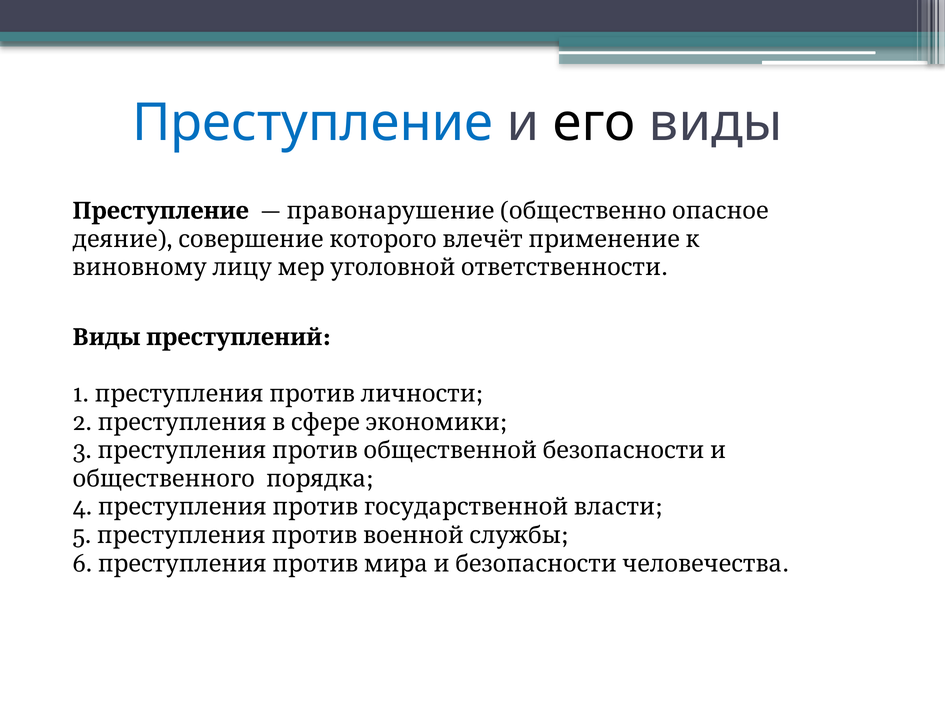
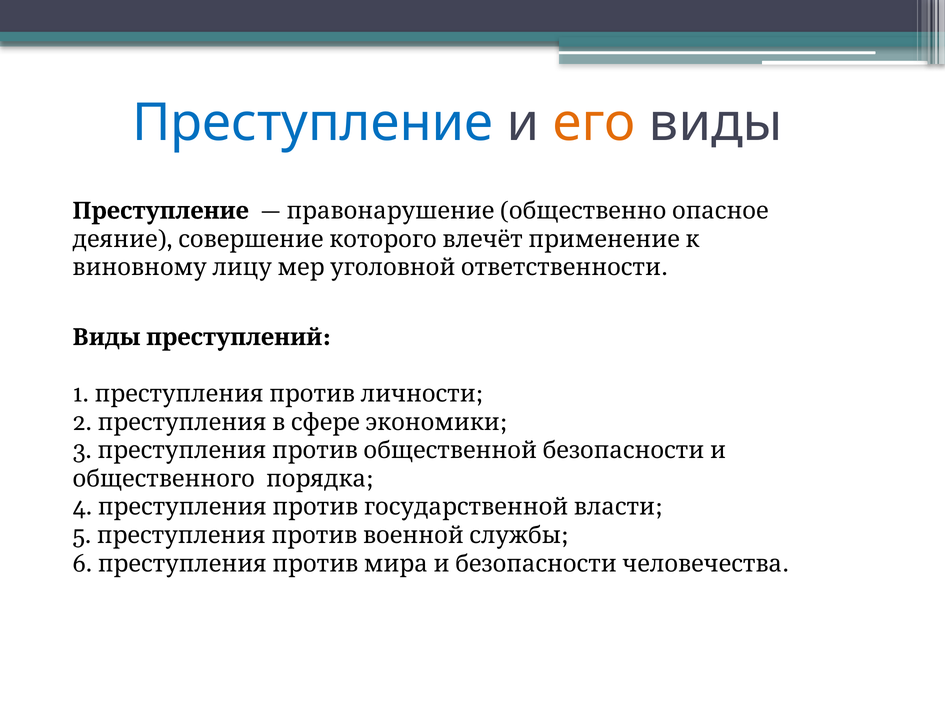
его colour: black -> orange
